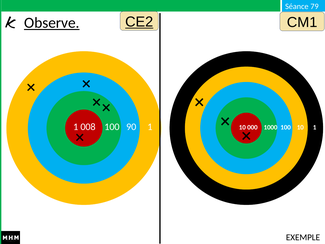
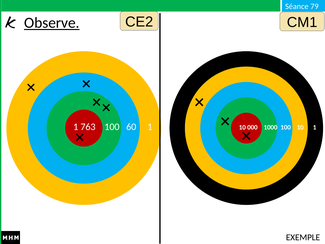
CE2 underline: present -> none
008: 008 -> 763
90: 90 -> 60
